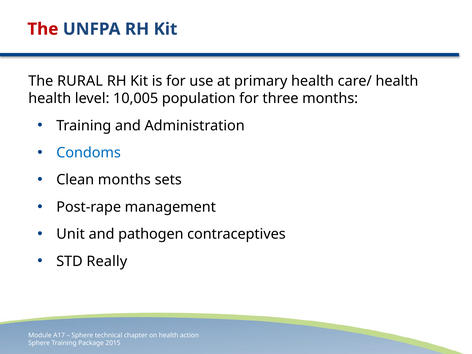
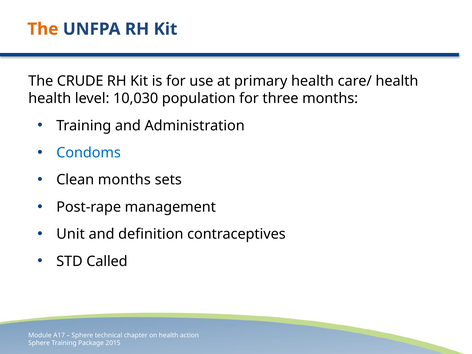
The at (43, 29) colour: red -> orange
RURAL: RURAL -> CRUDE
10,005: 10,005 -> 10,030
pathogen: pathogen -> definition
Really: Really -> Called
